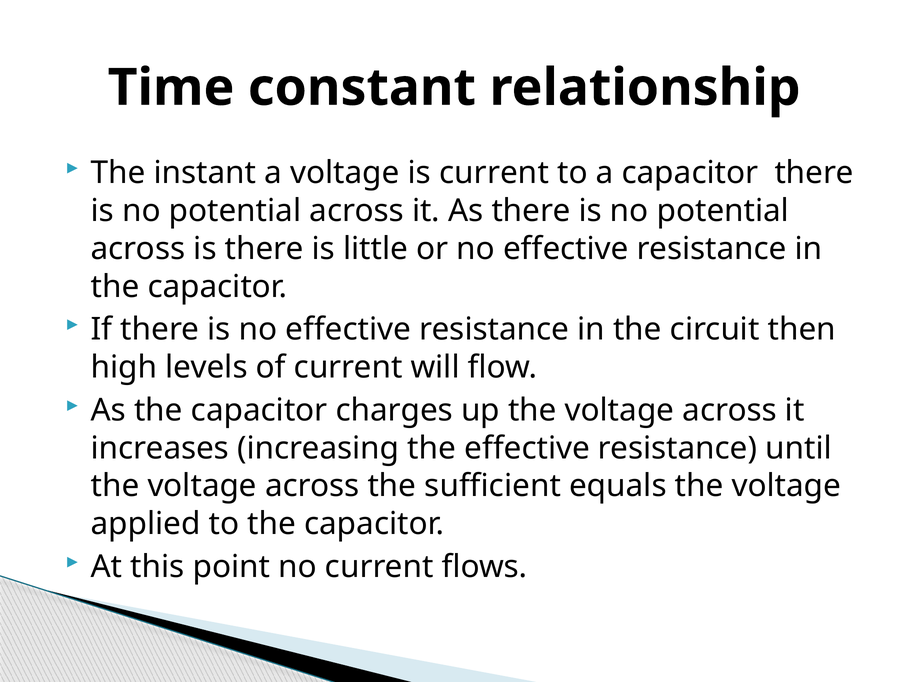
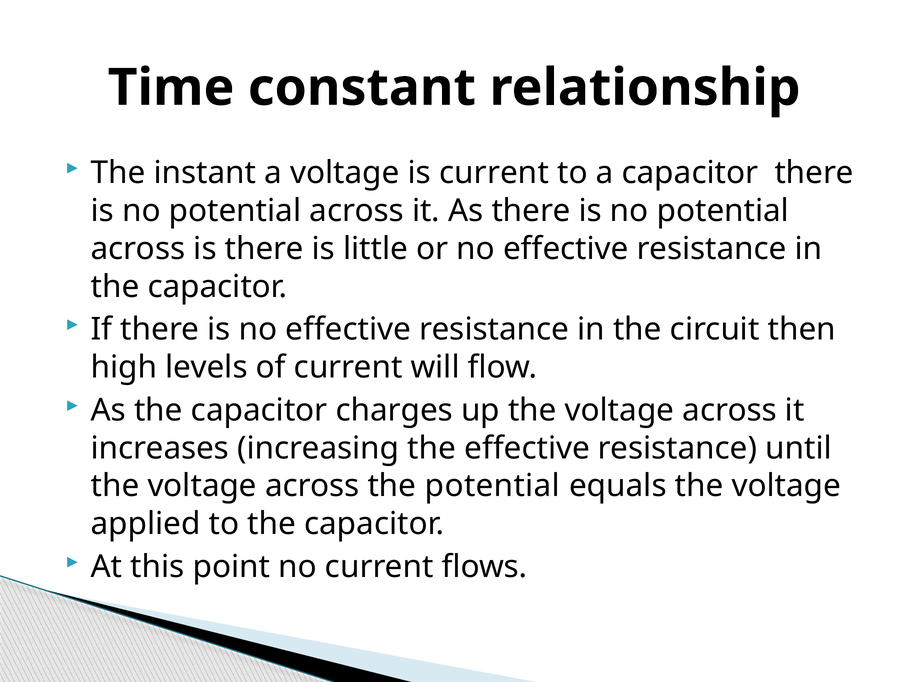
the sufficient: sufficient -> potential
